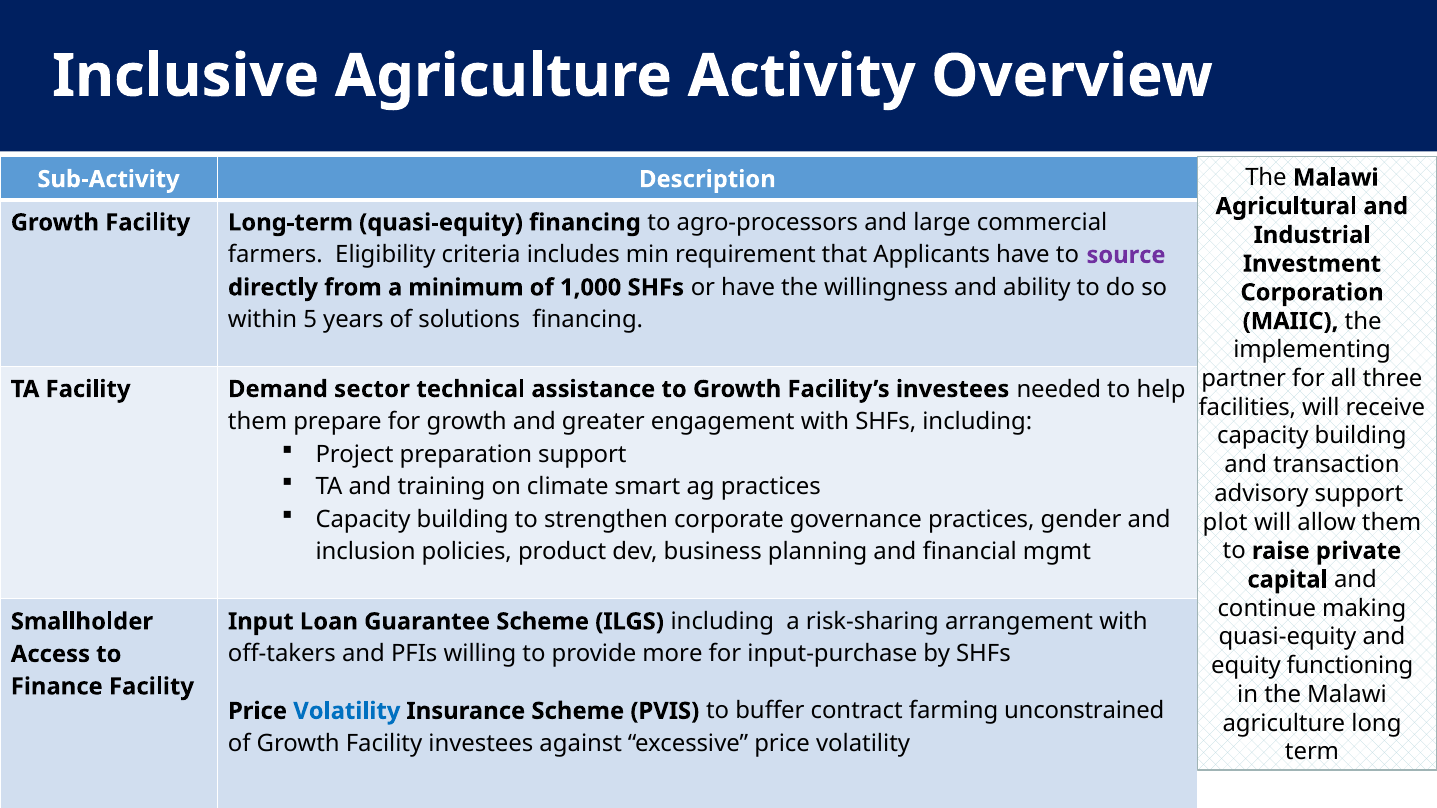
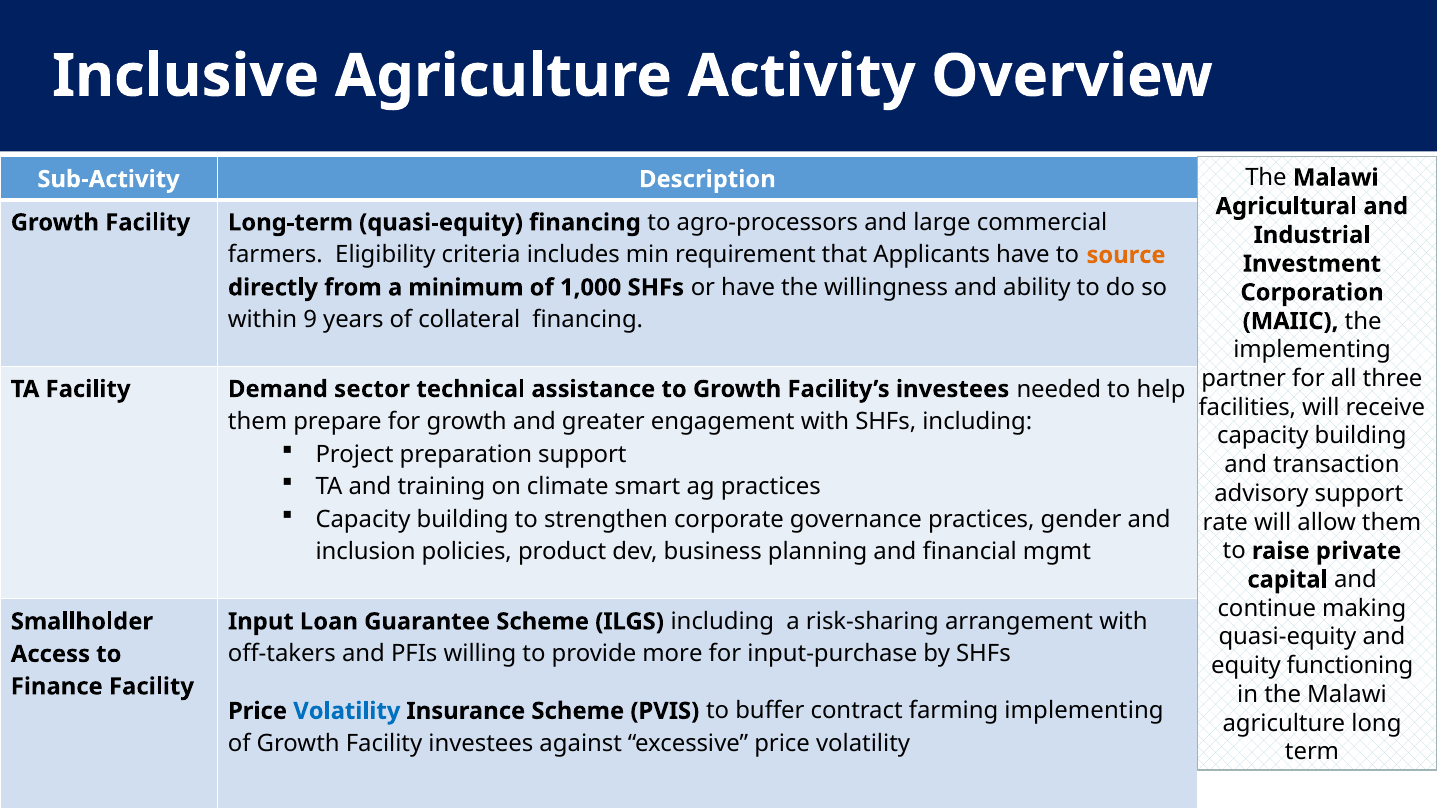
source colour: purple -> orange
5: 5 -> 9
solutions: solutions -> collateral
plot: plot -> rate
farming unconstrained: unconstrained -> implementing
